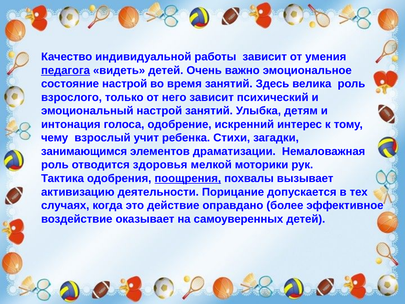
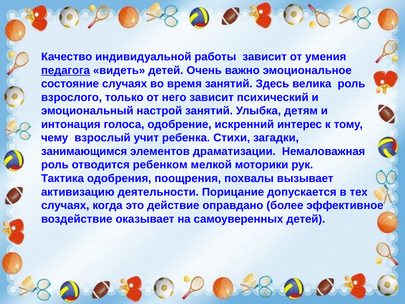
состояние настрой: настрой -> случаях
здоровья: здоровья -> ребенком
поощрения underline: present -> none
